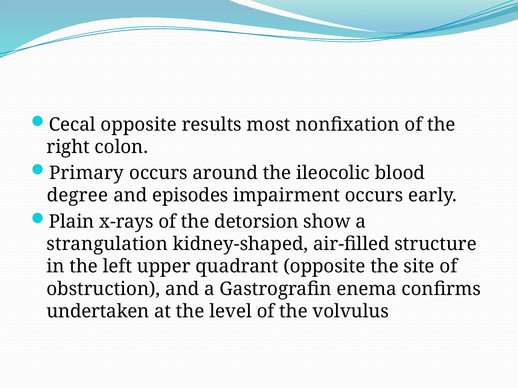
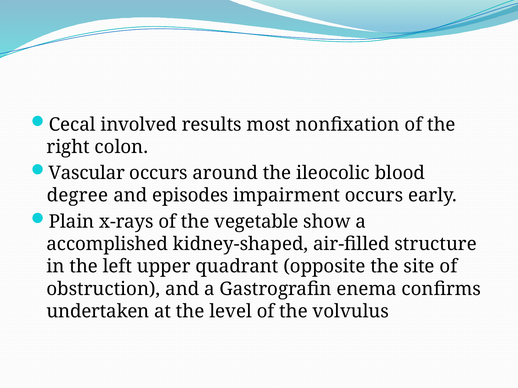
Cecal opposite: opposite -> involved
Primary: Primary -> Vascular
detorsion: detorsion -> vegetable
strangulation: strangulation -> accomplished
